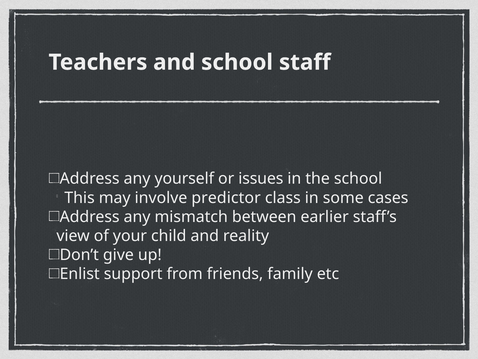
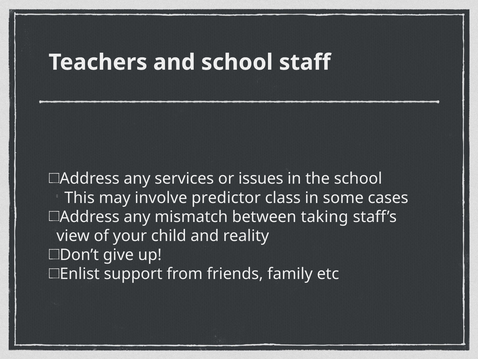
yourself: yourself -> services
earlier: earlier -> taking
